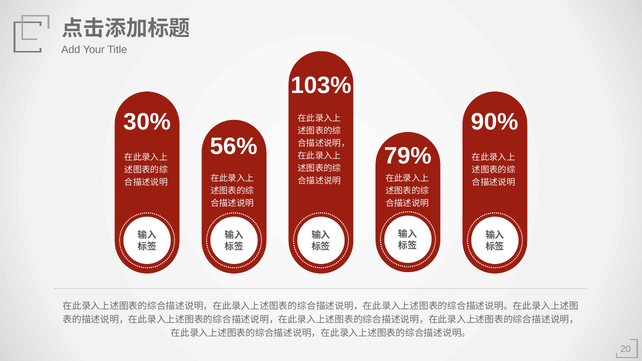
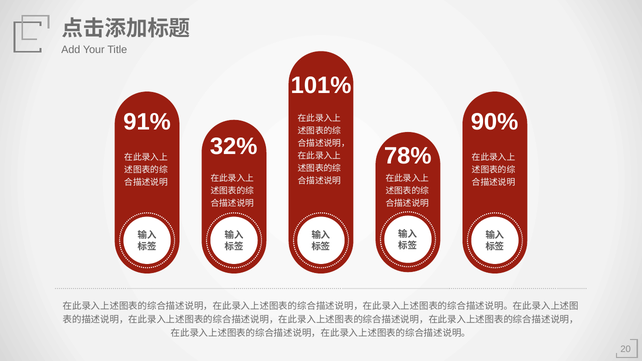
103%: 103% -> 101%
30%: 30% -> 91%
56%: 56% -> 32%
79%: 79% -> 78%
